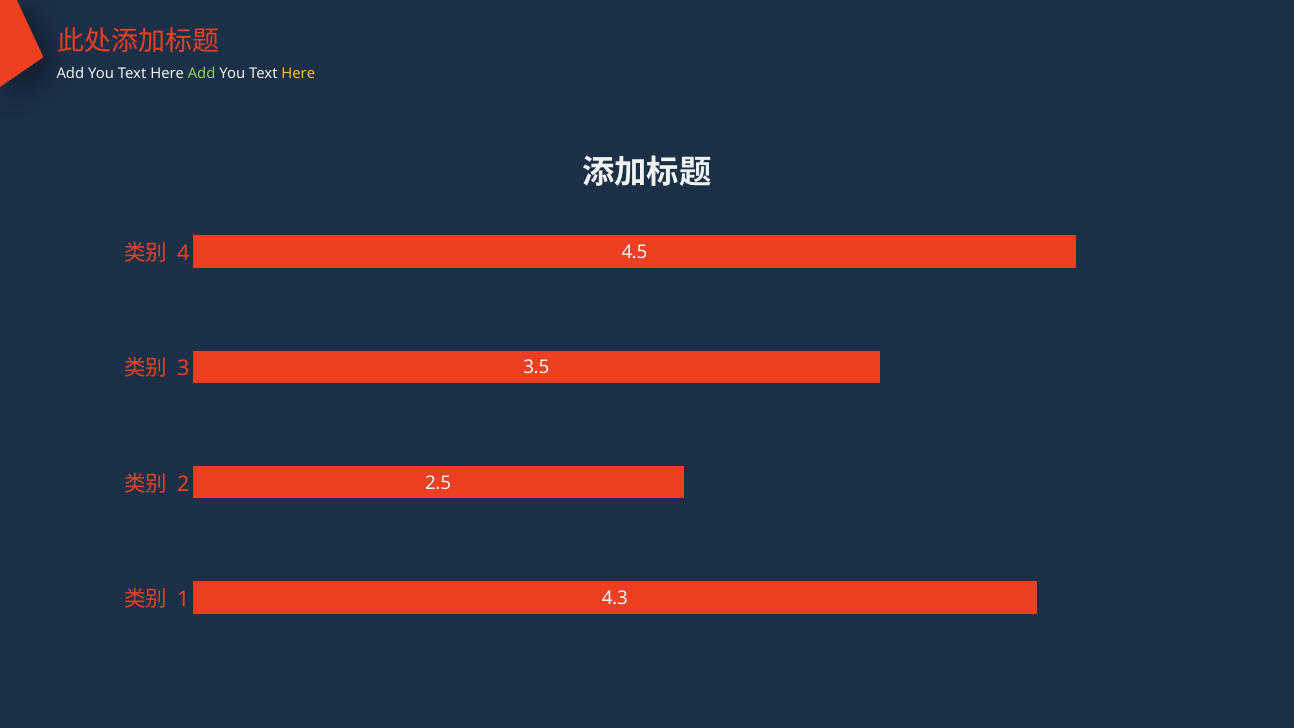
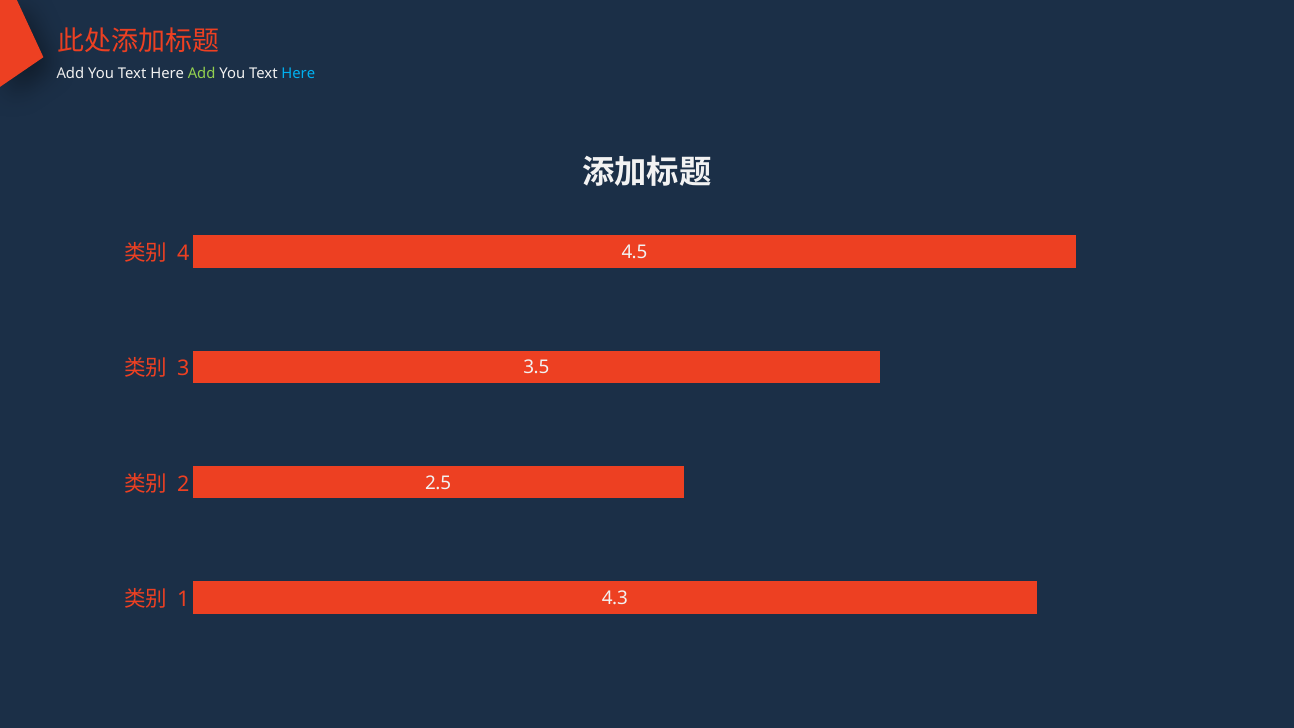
Here at (298, 74) colour: yellow -> light blue
